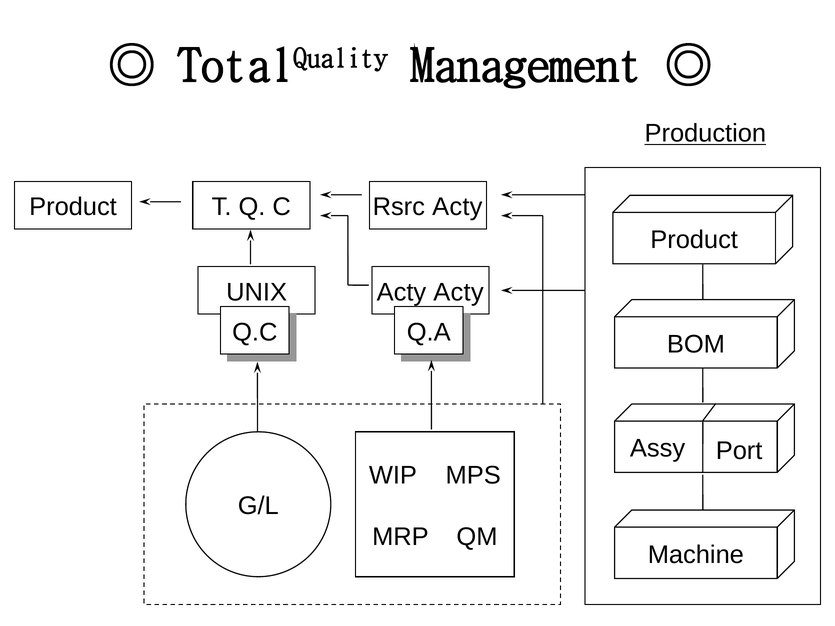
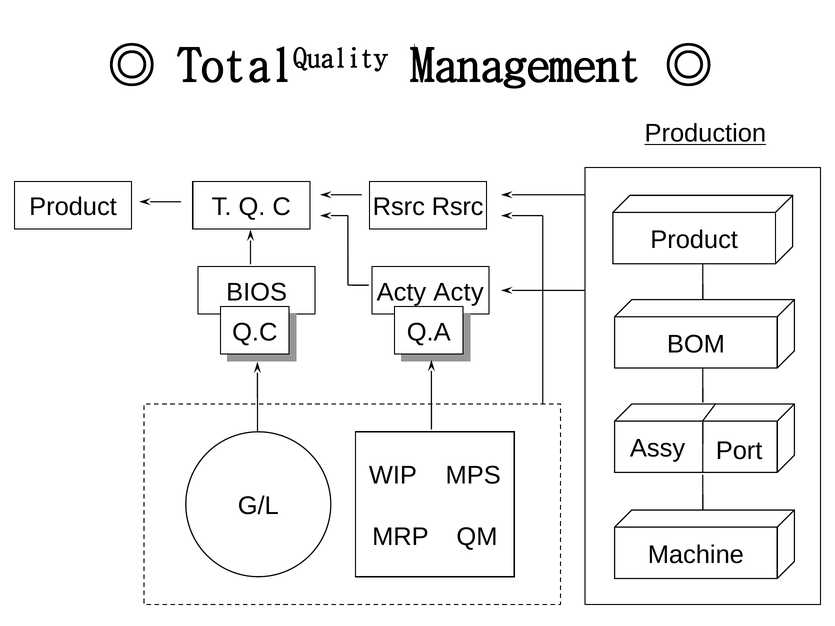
Rsrc Acty: Acty -> Rsrc
UNIX: UNIX -> BIOS
